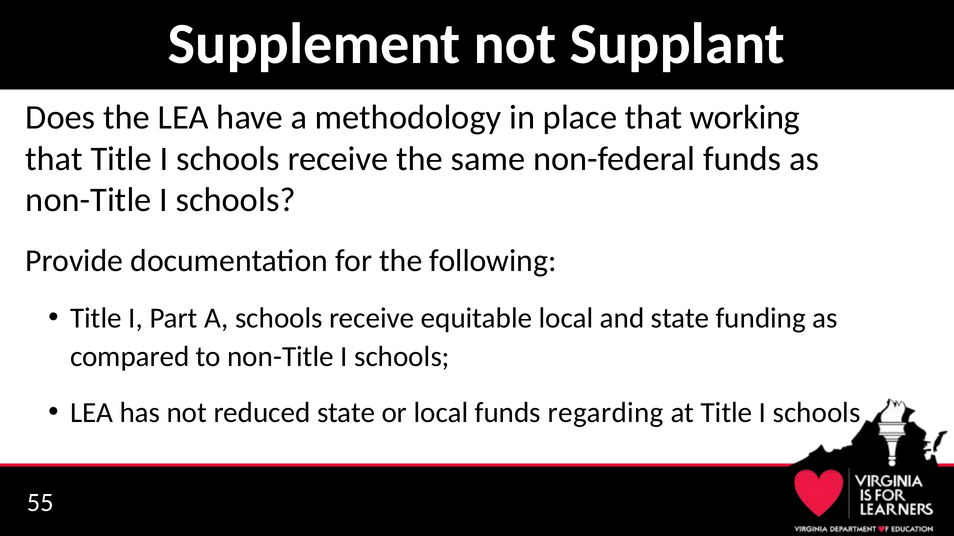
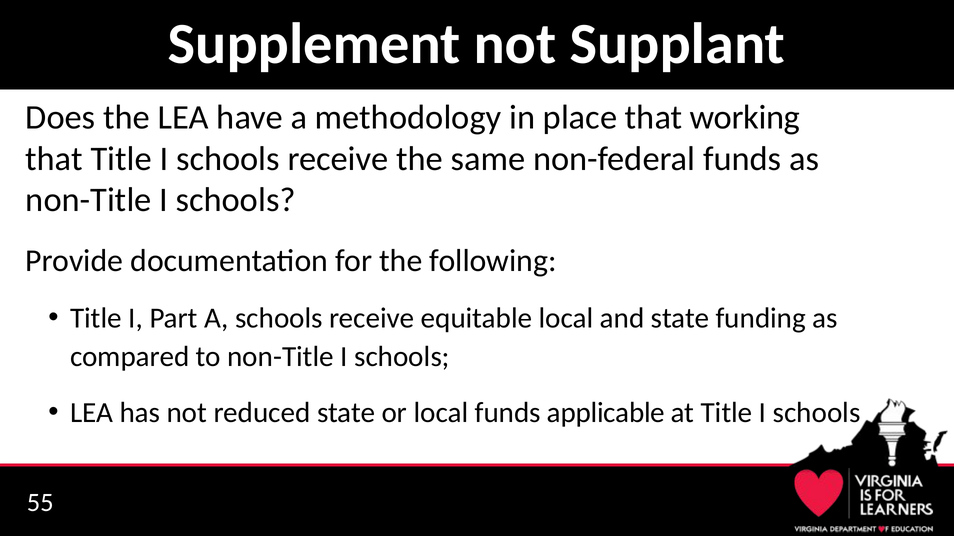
regarding: regarding -> applicable
